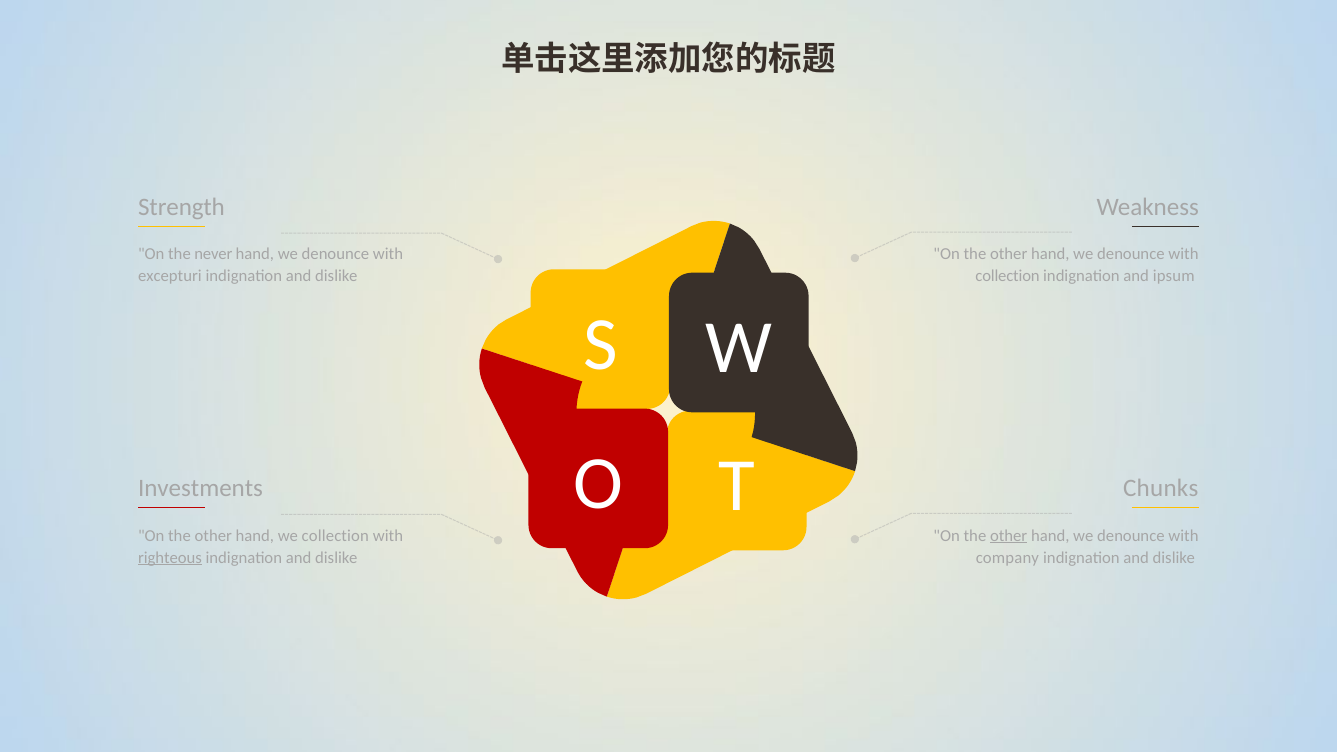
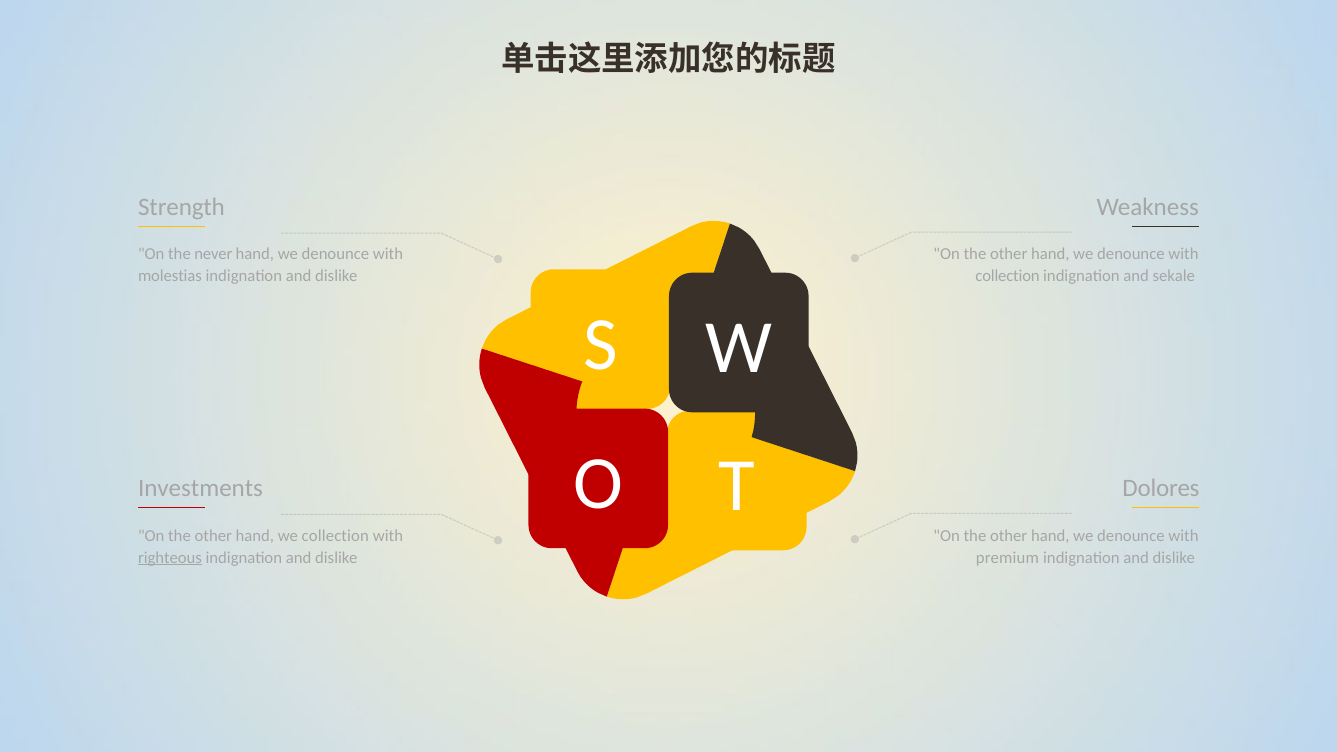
excepturi: excepturi -> molestias
ipsum: ipsum -> sekale
Chunks: Chunks -> Dolores
other at (1009, 535) underline: present -> none
company: company -> premium
